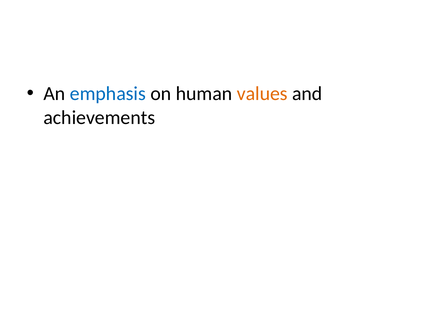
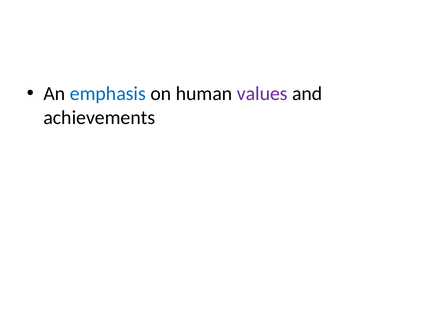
values colour: orange -> purple
